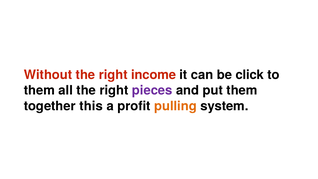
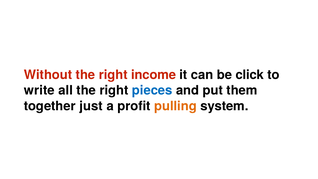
them at (39, 90): them -> write
pieces colour: purple -> blue
this: this -> just
